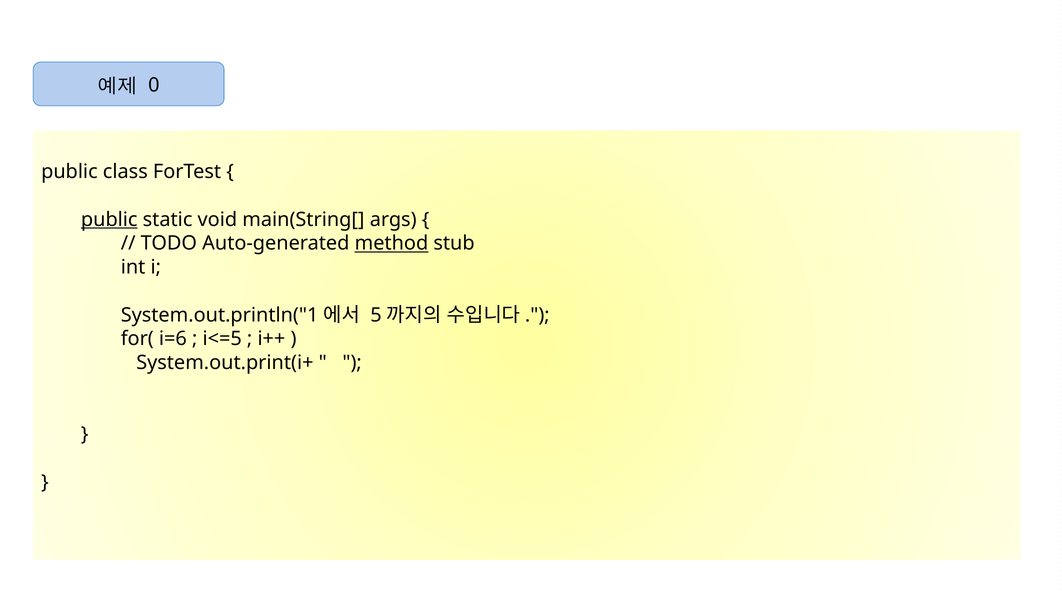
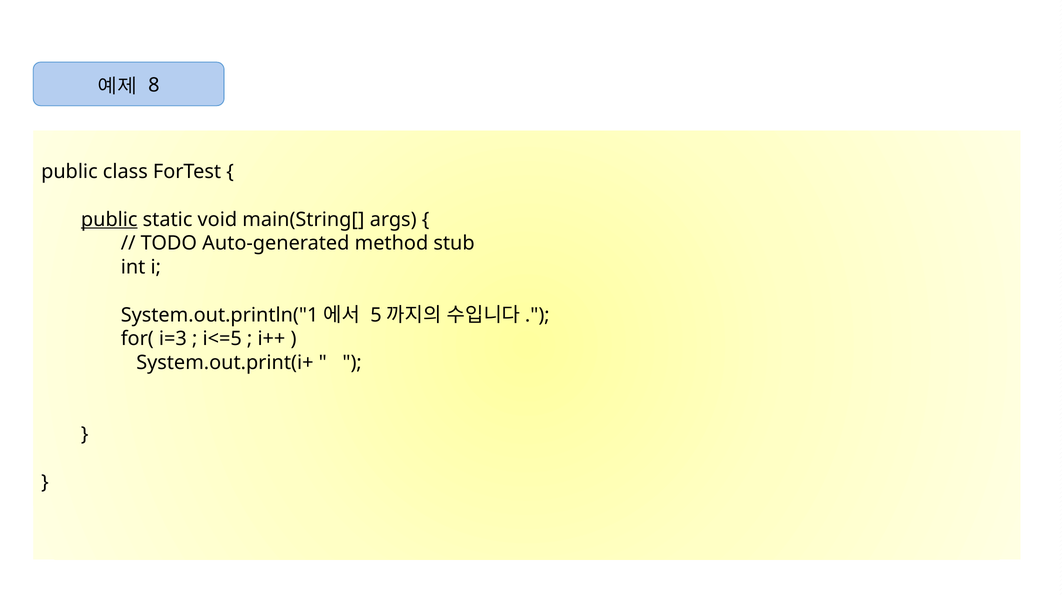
0: 0 -> 8
method underline: present -> none
i=6: i=6 -> i=3
